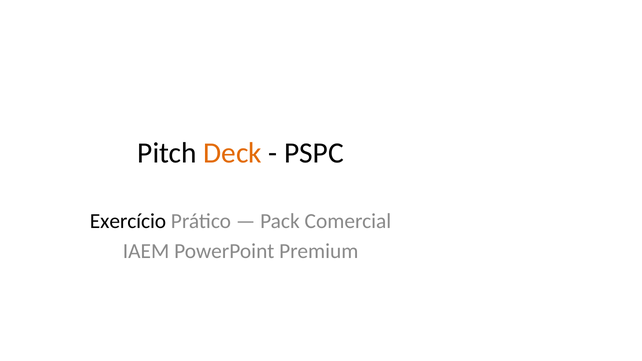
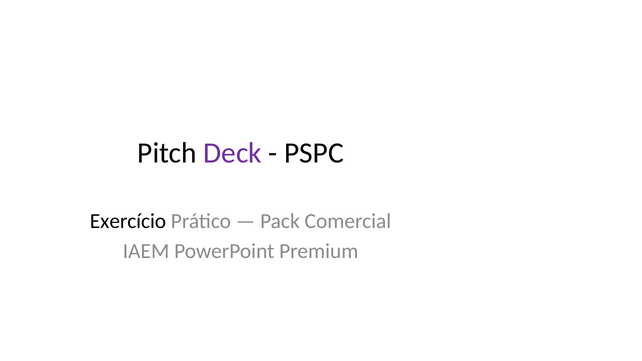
Deck colour: orange -> purple
